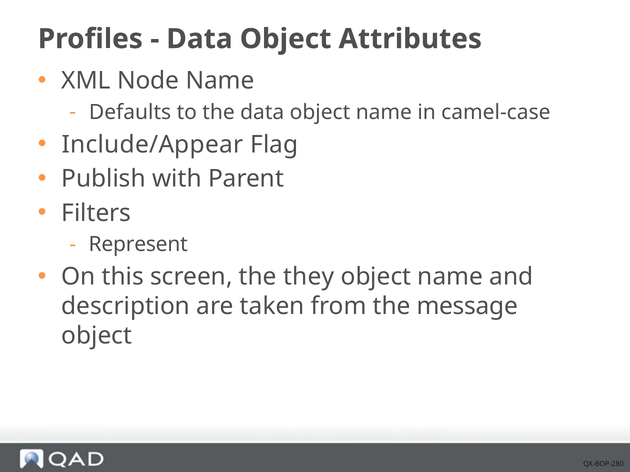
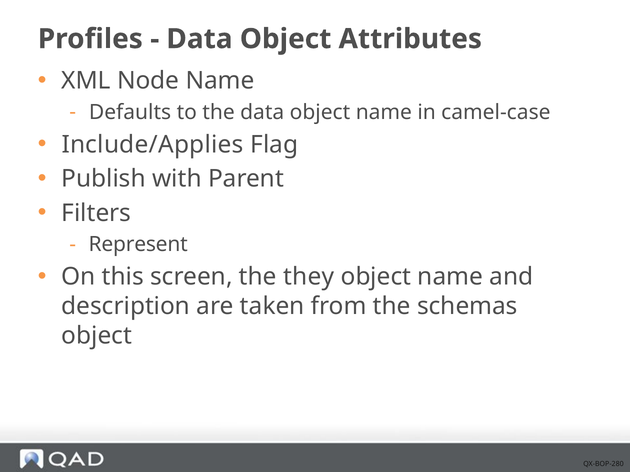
Include/Appear: Include/Appear -> Include/Applies
message: message -> schemas
